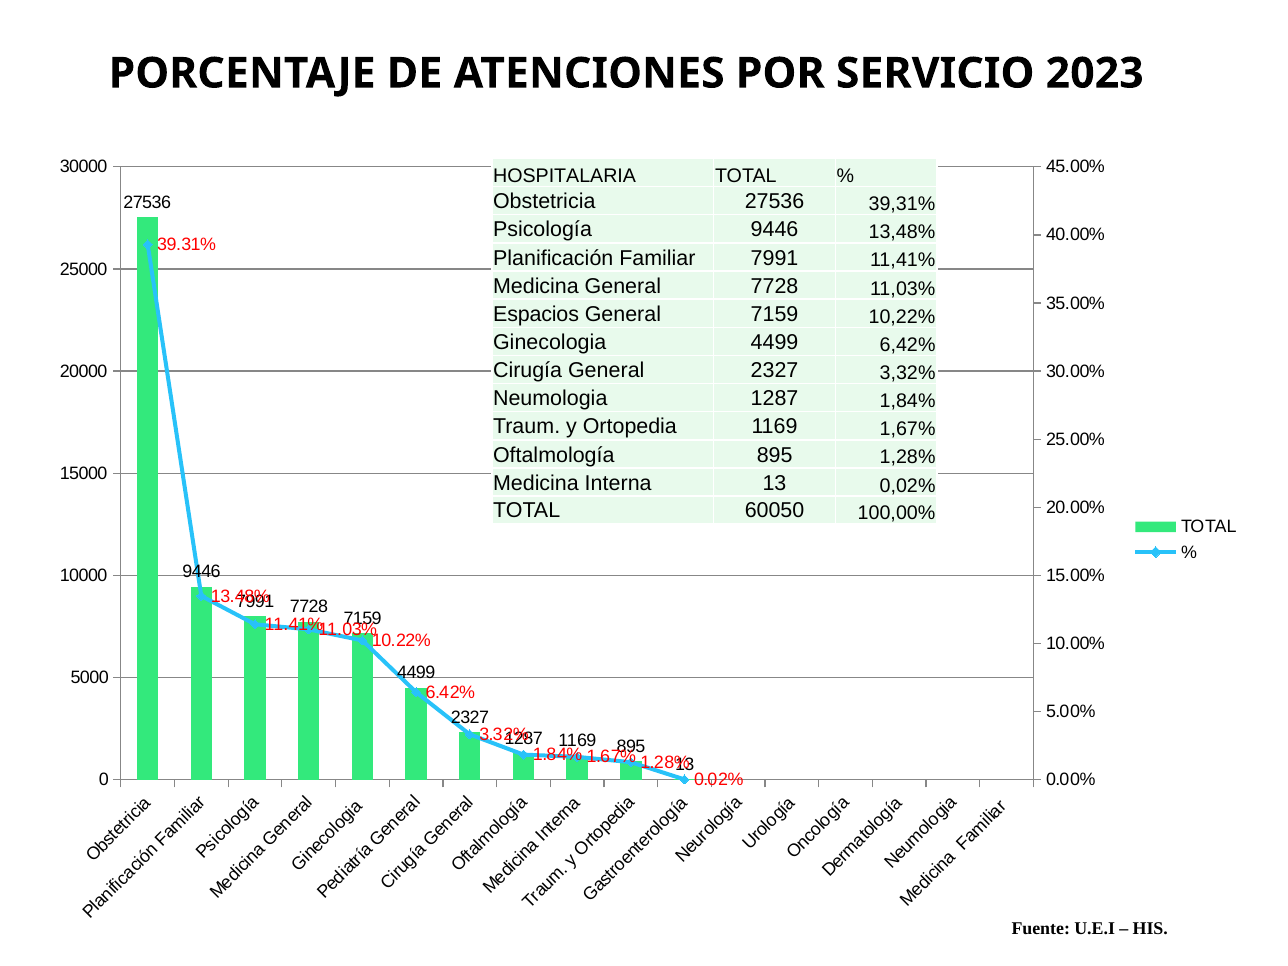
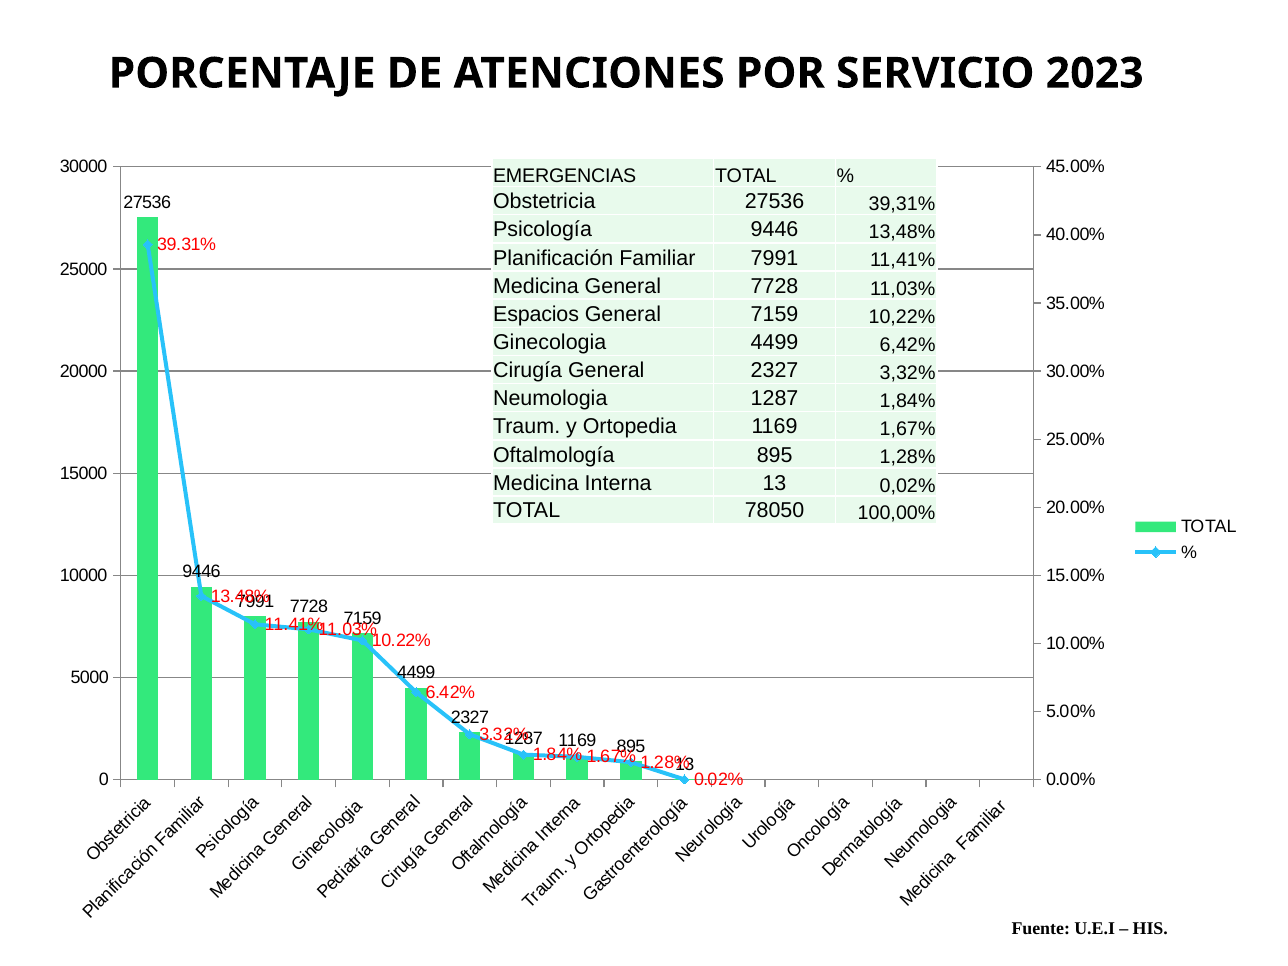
HOSPITALARIA: HOSPITALARIA -> EMERGENCIAS
60050: 60050 -> 78050
